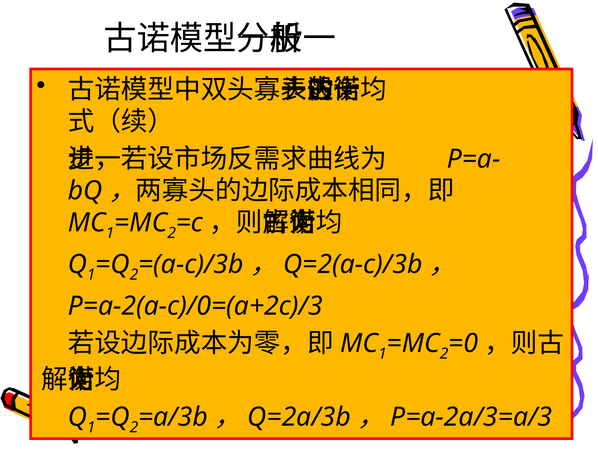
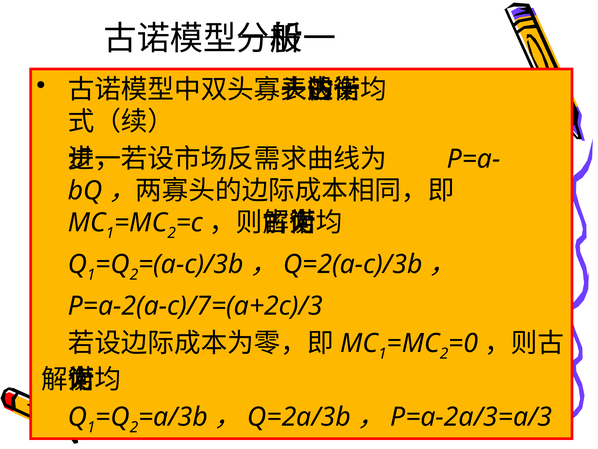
P=a-2(a-c)/0=(a+2c)/3: P=a-2(a-c)/0=(a+2c)/3 -> P=a-2(a-c)/7=(a+2c)/3
